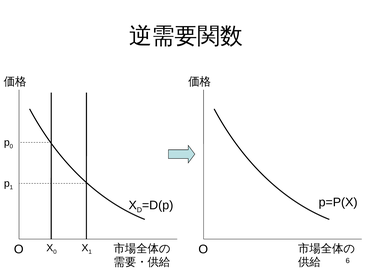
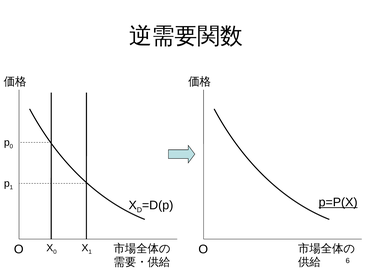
p=P(X underline: none -> present
